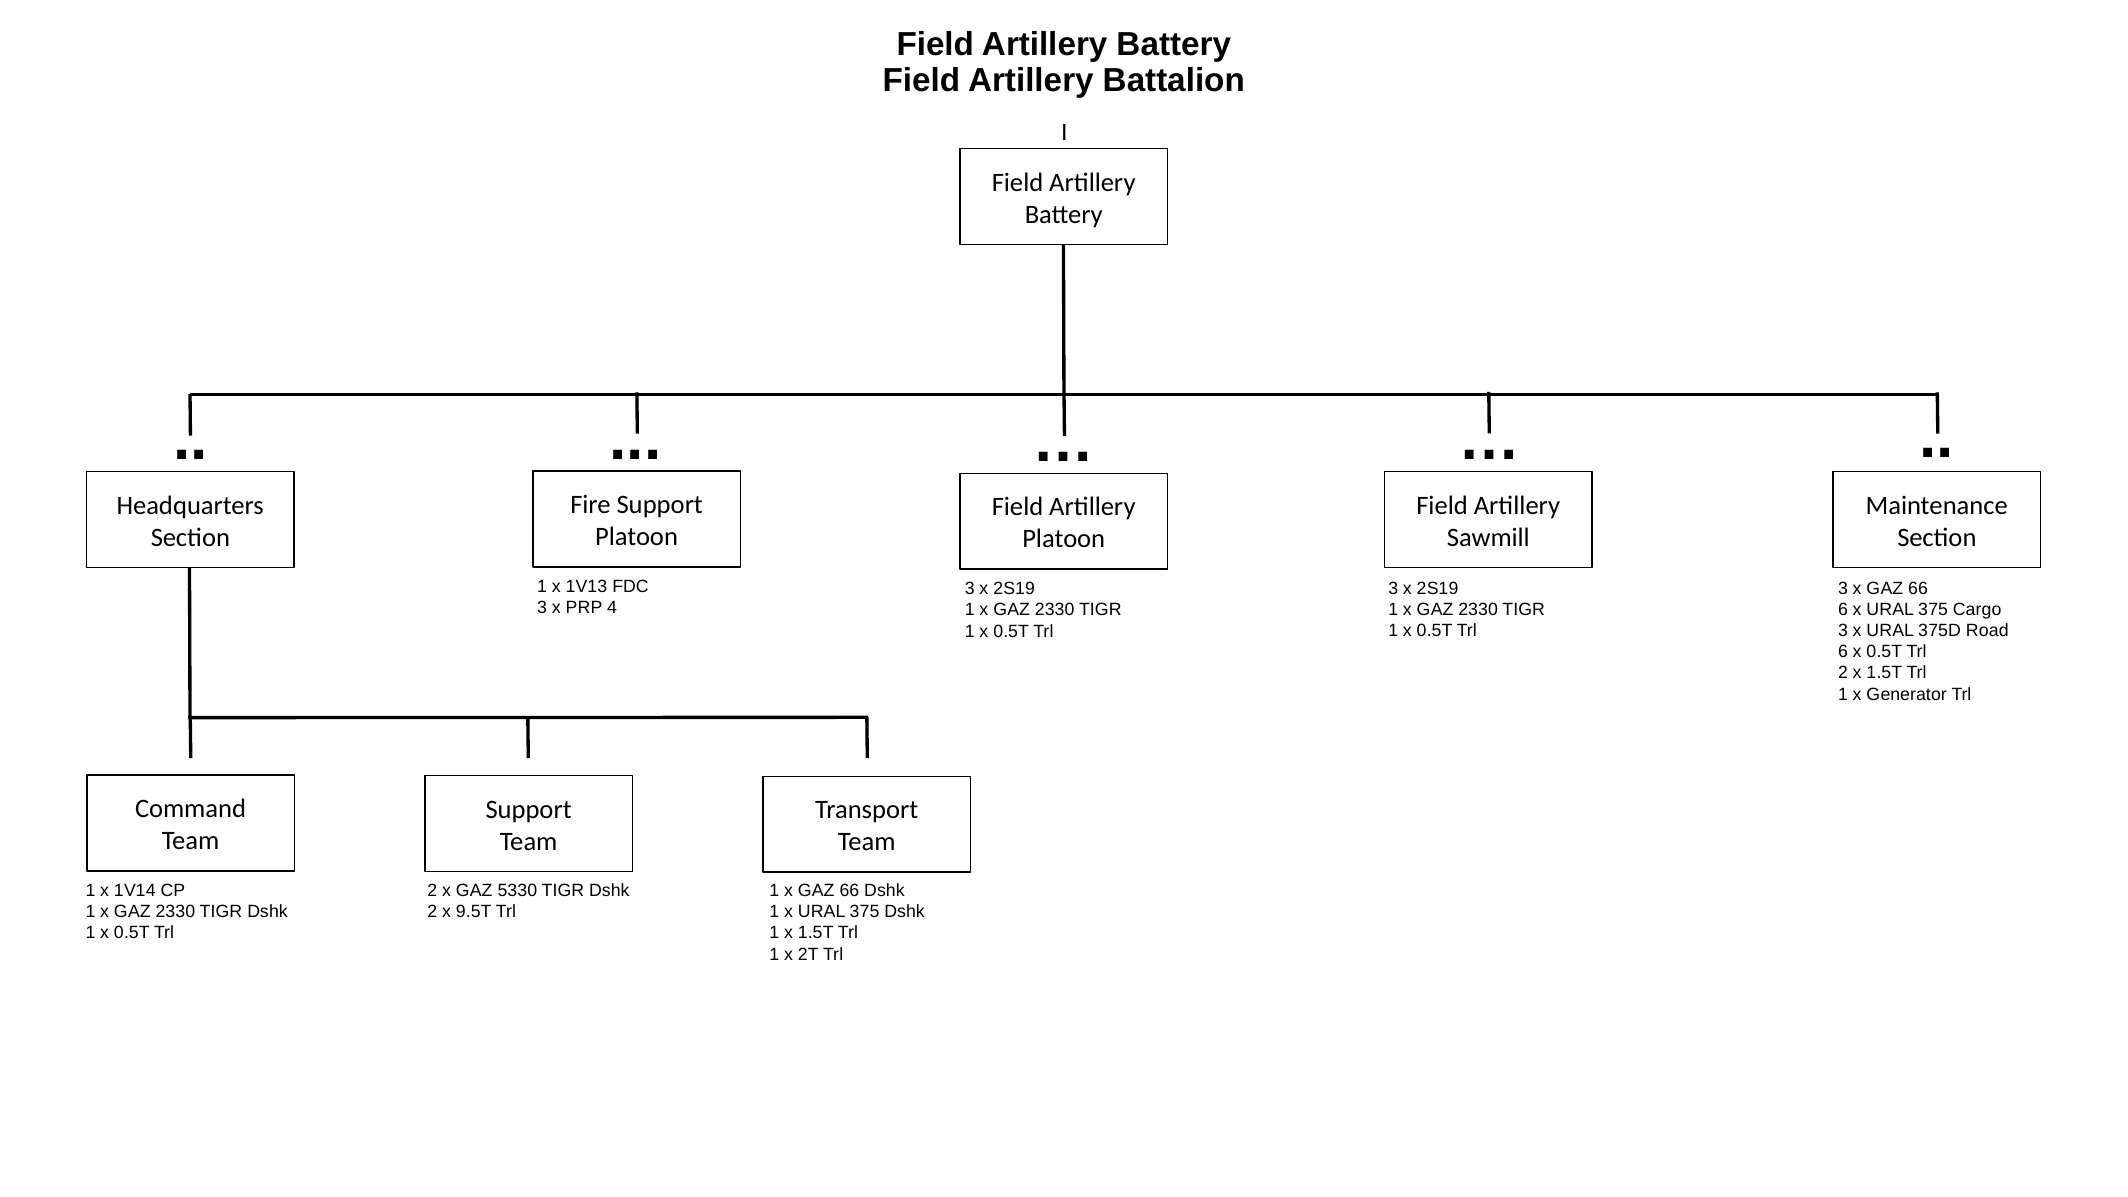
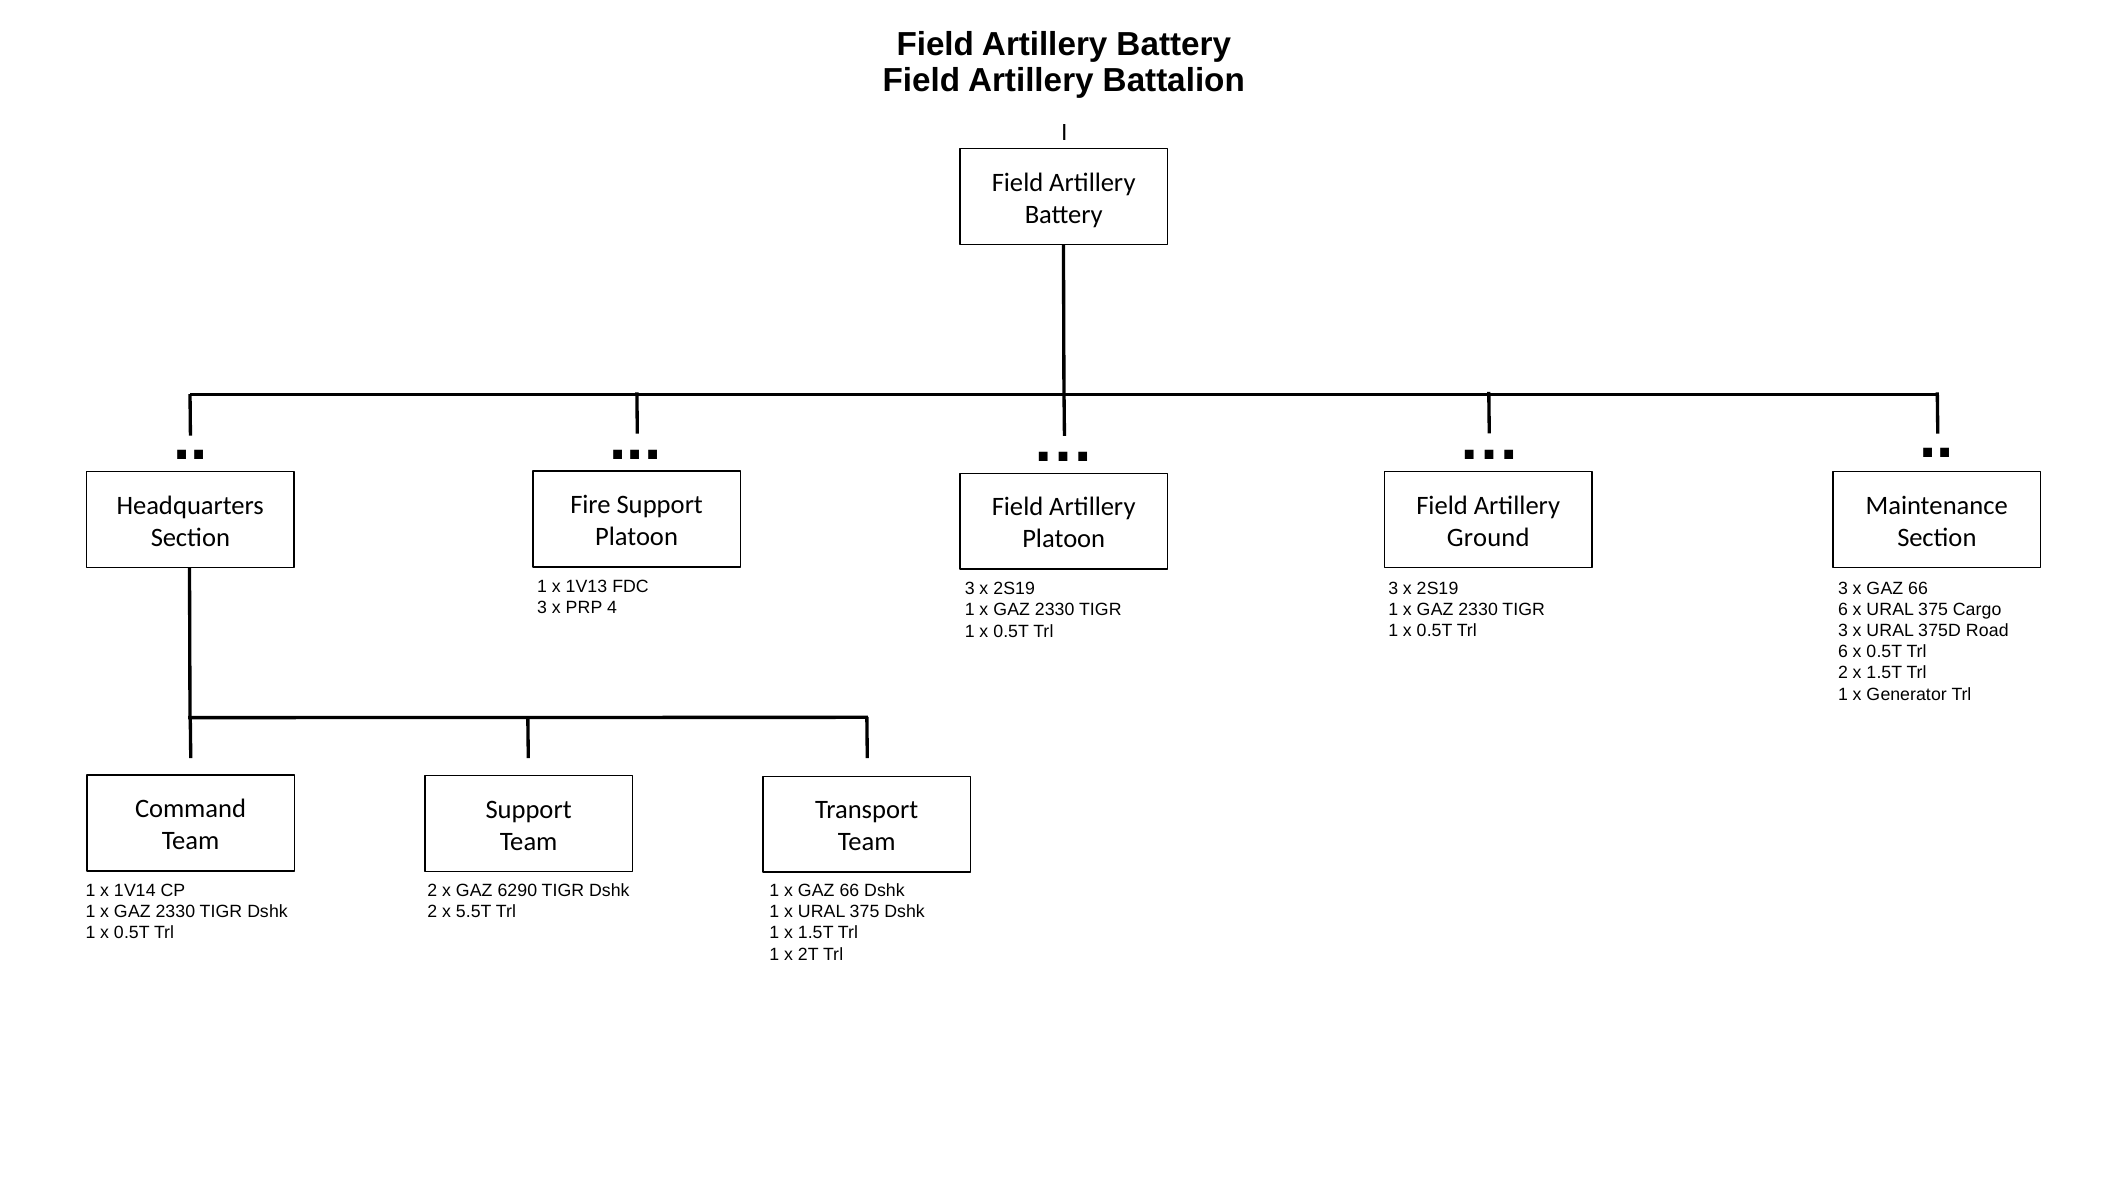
Sawmill: Sawmill -> Ground
5330: 5330 -> 6290
9.5T: 9.5T -> 5.5T
